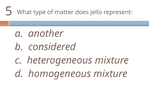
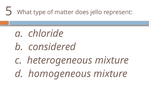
another: another -> chloride
